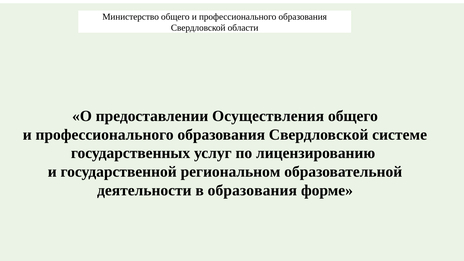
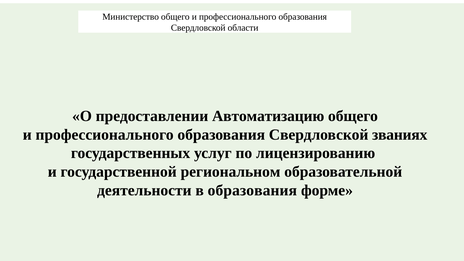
Осуществления: Осуществления -> Автоматизацию
системе: системе -> званиях
